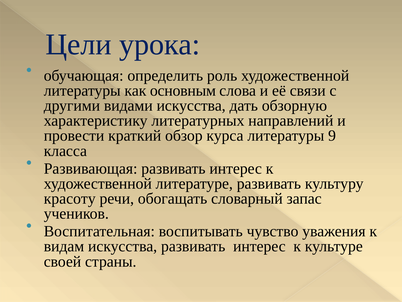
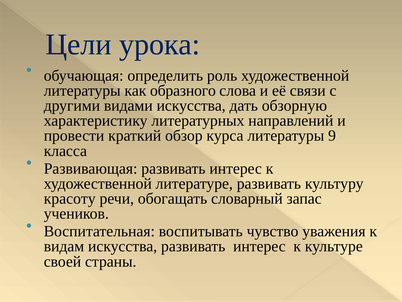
основным: основным -> образного
